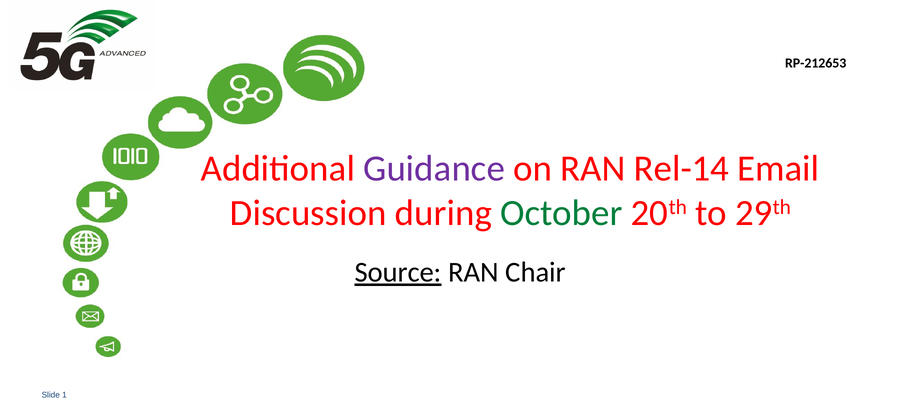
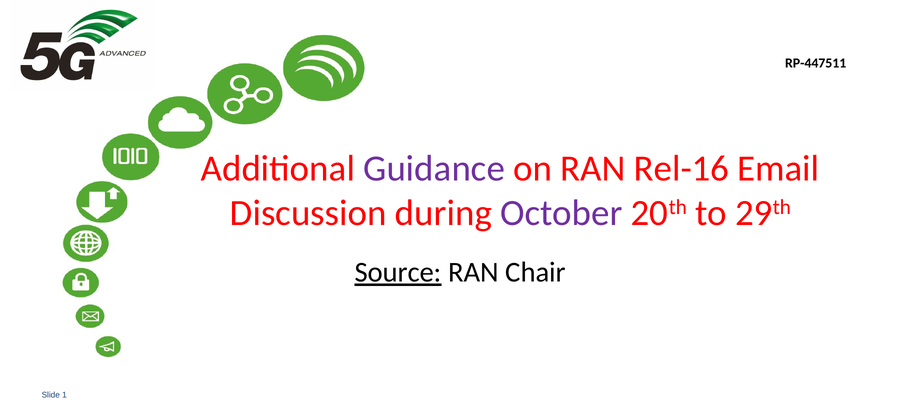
RP-212653: RP-212653 -> RP-447511
Rel-14: Rel-14 -> Rel-16
October colour: green -> purple
